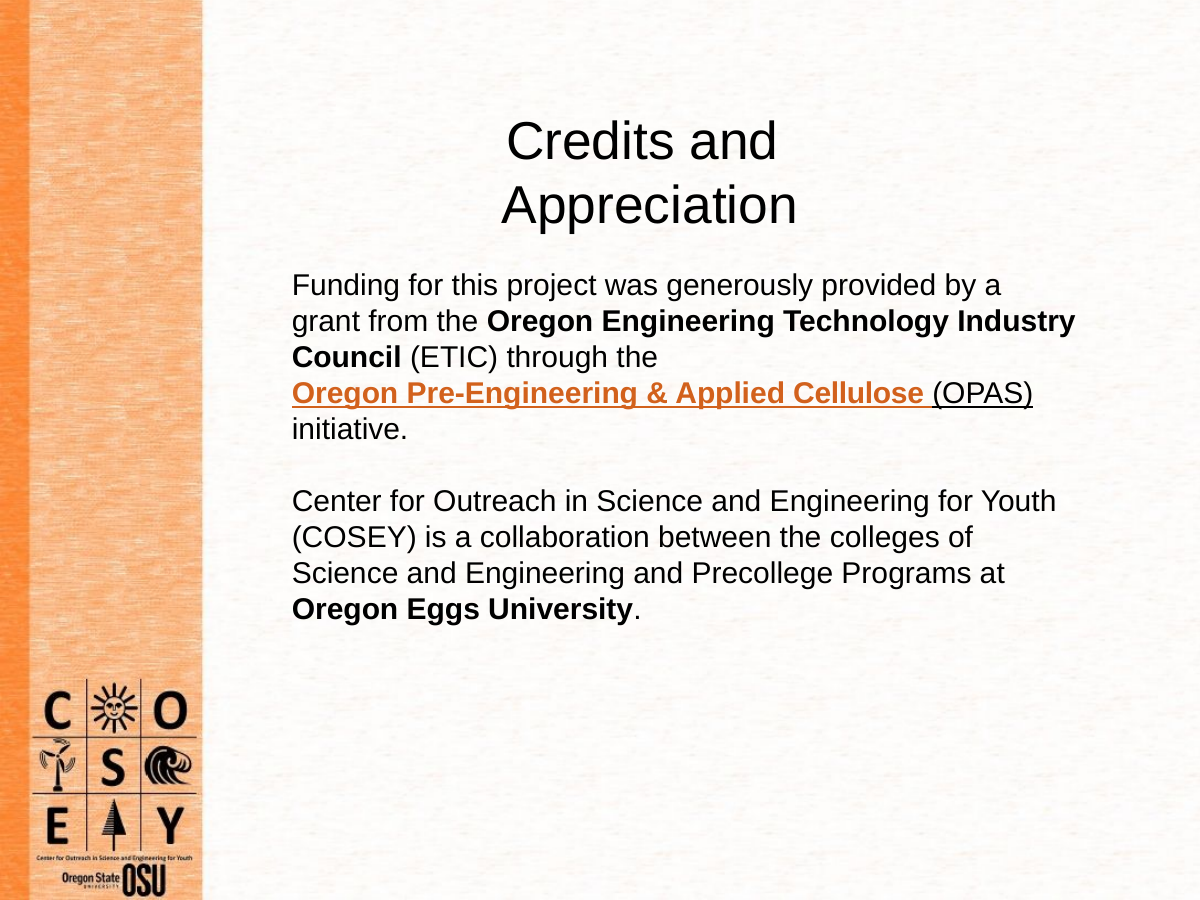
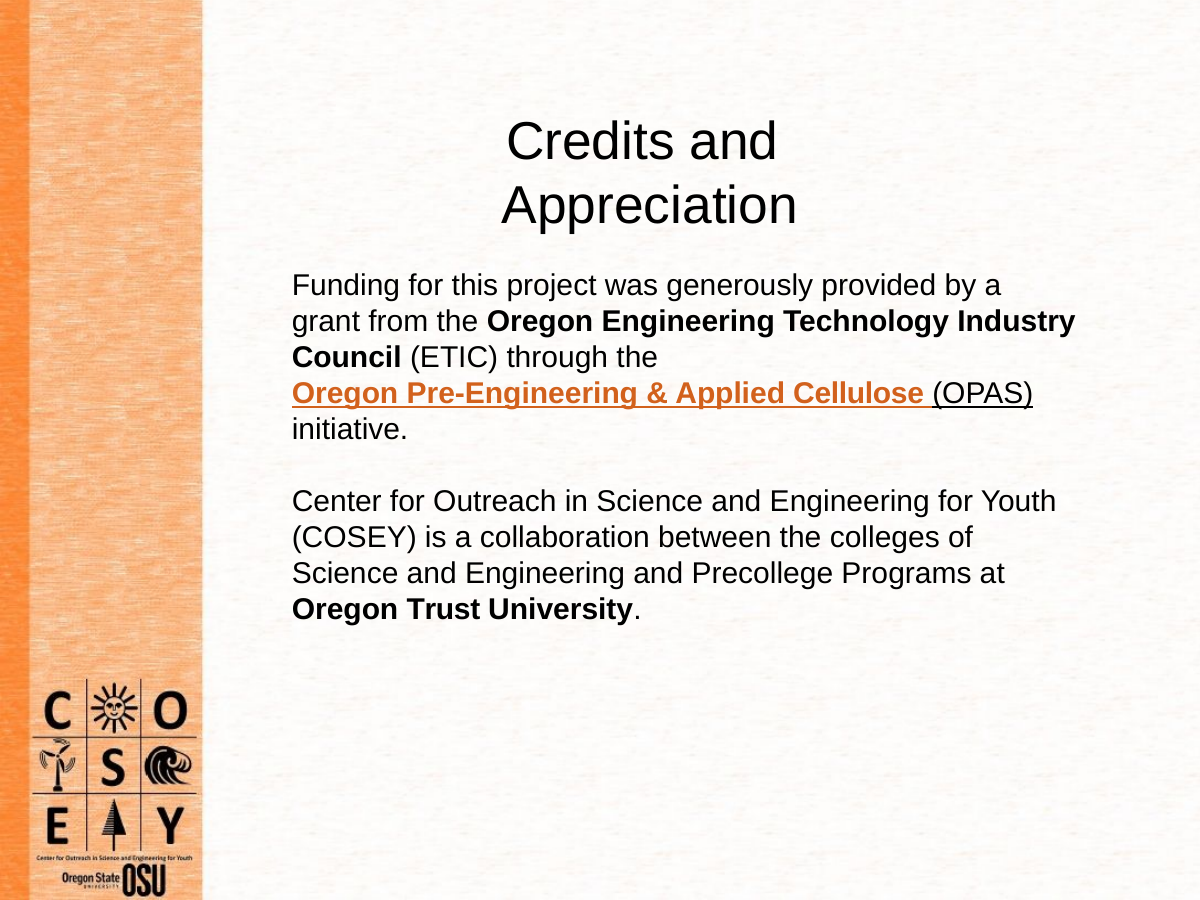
Eggs: Eggs -> Trust
